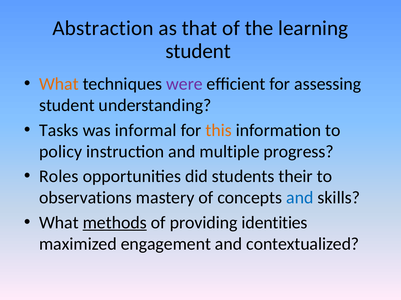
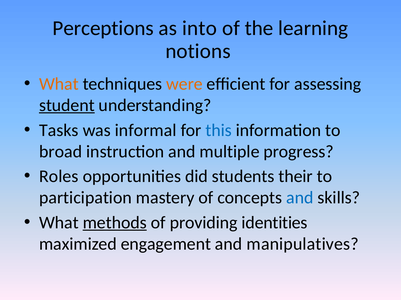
Abstraction: Abstraction -> Perceptions
that: that -> into
student at (198, 51): student -> notions
were colour: purple -> orange
student at (67, 106) underline: none -> present
this colour: orange -> blue
policy: policy -> broad
observations: observations -> participation
contextualized: contextualized -> manipulatives
